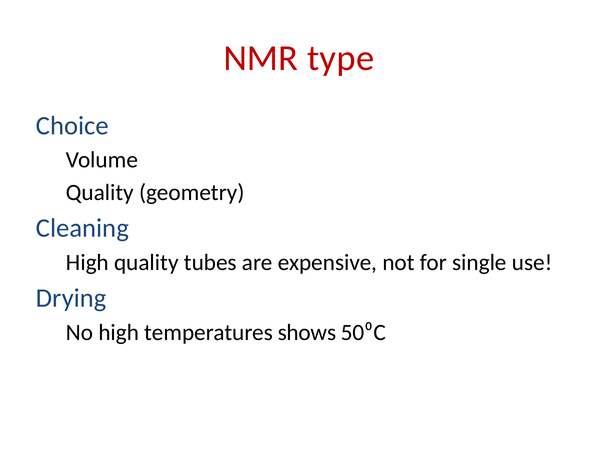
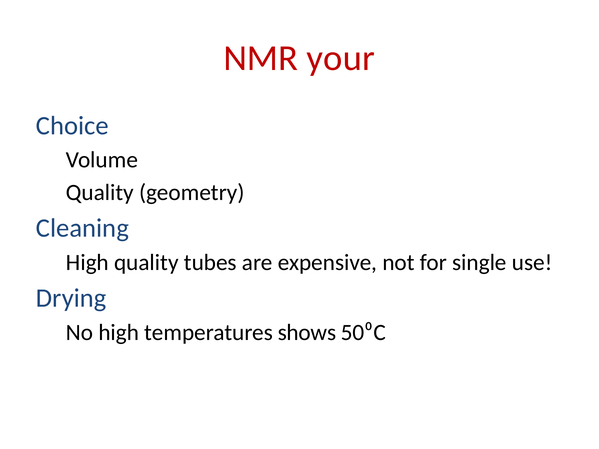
type: type -> your
